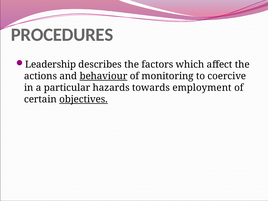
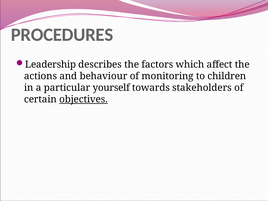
behaviour underline: present -> none
coercive: coercive -> children
hazards: hazards -> yourself
employment: employment -> stakeholders
